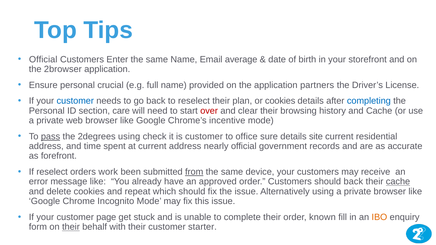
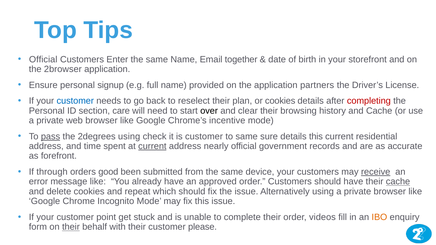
average: average -> together
crucial: crucial -> signup
completing colour: blue -> red
over colour: red -> black
to office: office -> same
details site: site -> this
current at (152, 146) underline: none -> present
If reselect: reselect -> through
work: work -> good
from underline: present -> none
receive underline: none -> present
should back: back -> have
page: page -> point
known: known -> videos
starter: starter -> please
